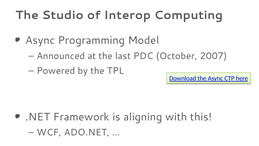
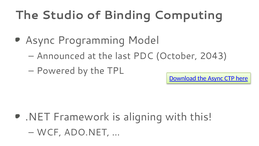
Interop: Interop -> Binding
2007: 2007 -> 2043
